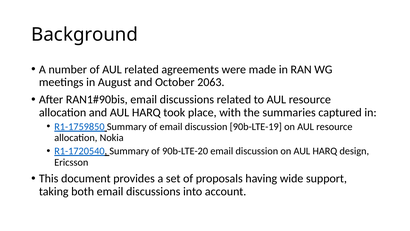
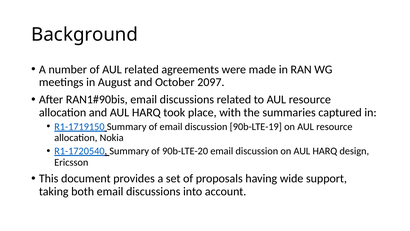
2063: 2063 -> 2097
R1-1759850: R1-1759850 -> R1-1719150
